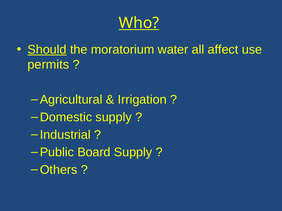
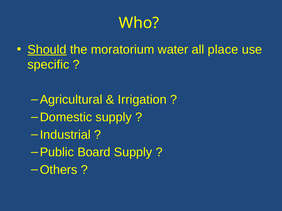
Who underline: present -> none
affect: affect -> place
permits: permits -> specific
